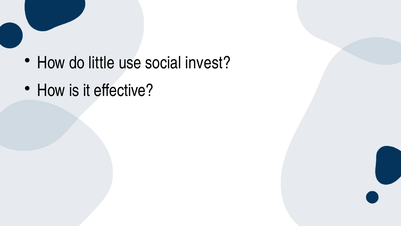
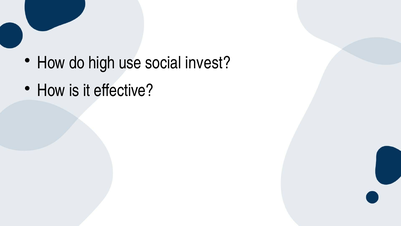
little: little -> high
